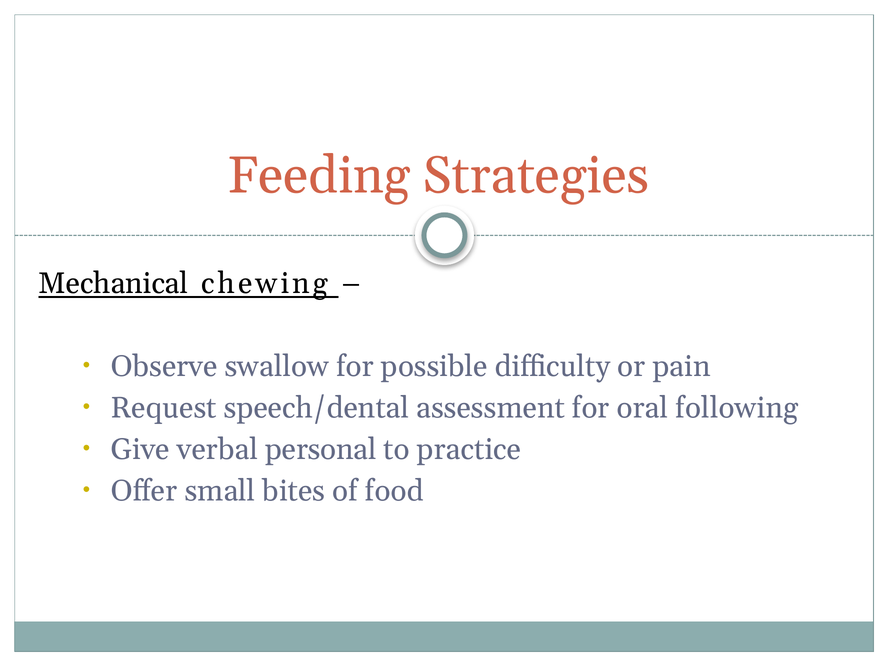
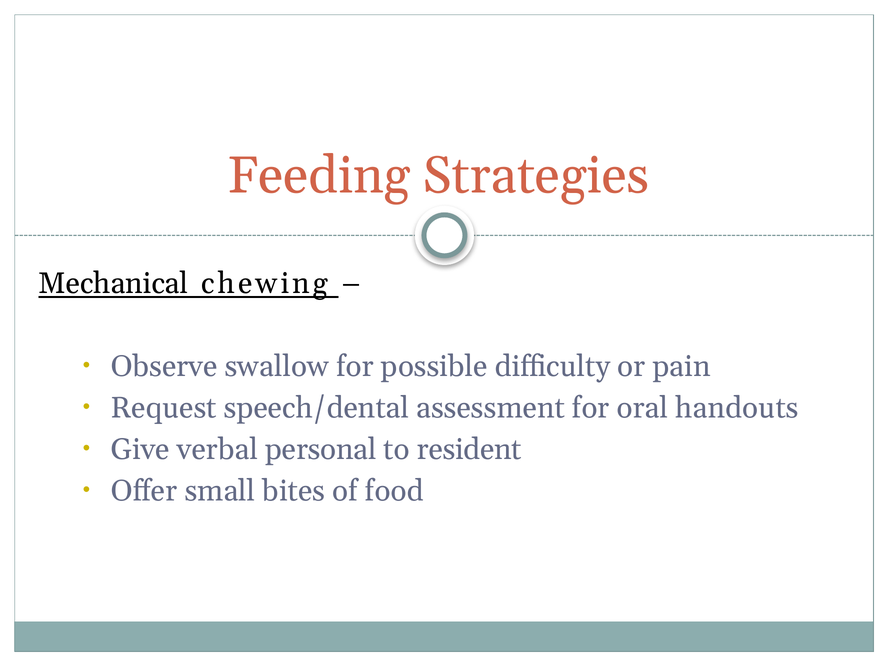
following: following -> handouts
practice: practice -> resident
